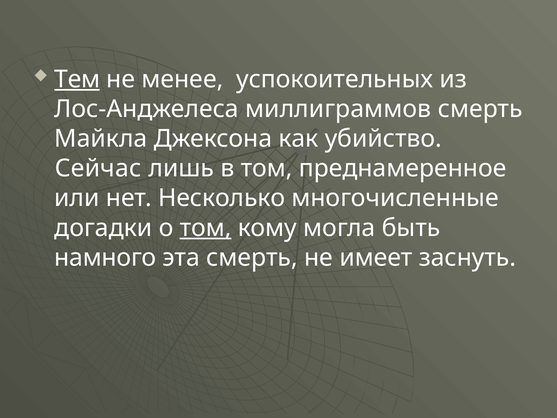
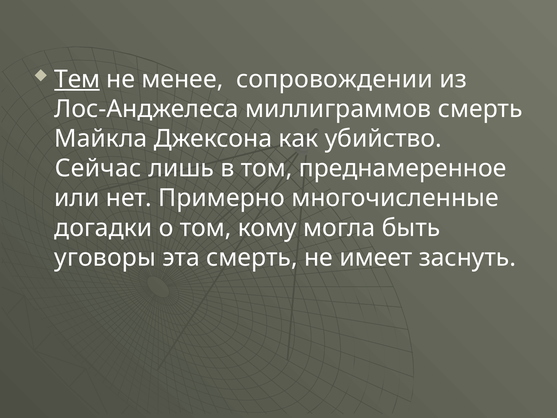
успокоительных: успокоительных -> сопровождении
Несколько: Несколько -> Примерно
том at (206, 228) underline: present -> none
намного: намного -> уговоры
